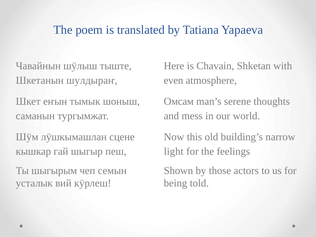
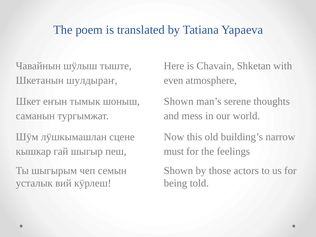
Омсам at (179, 101): Омсам -> Shown
light: light -> must
